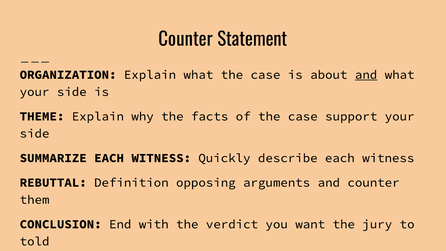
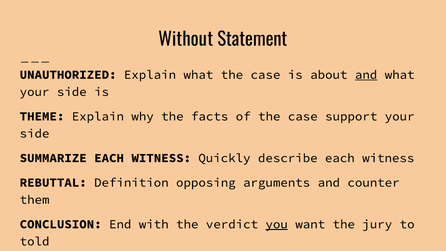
Counter at (186, 40): Counter -> Without
ORGANIZATION: ORGANIZATION -> UNAUTHORIZED
you underline: none -> present
